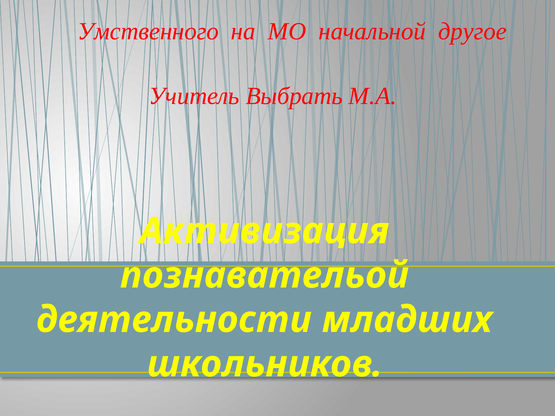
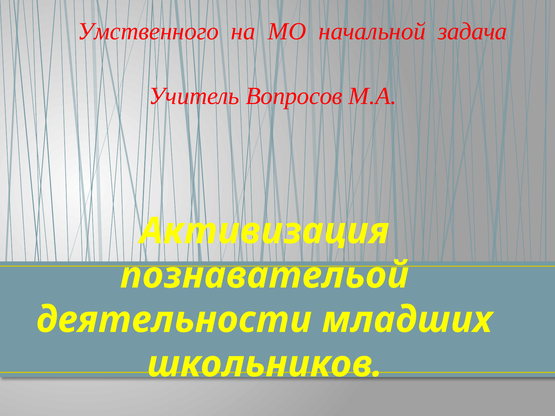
другое: другое -> задача
Выбрать: Выбрать -> Вопросов
